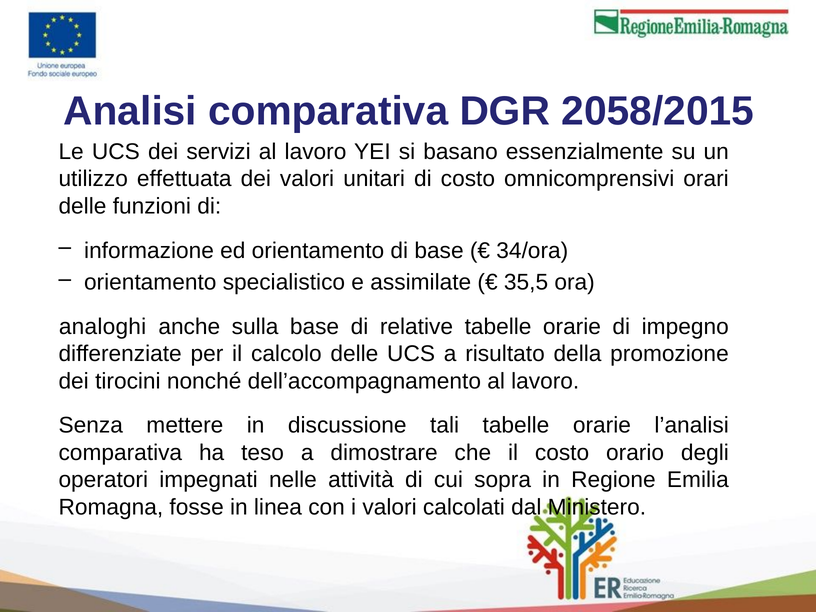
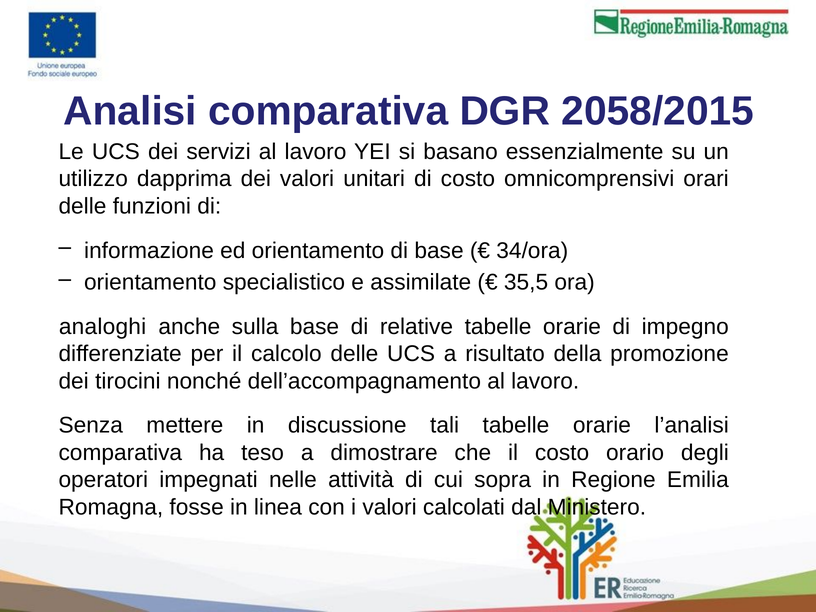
effettuata: effettuata -> dapprima
